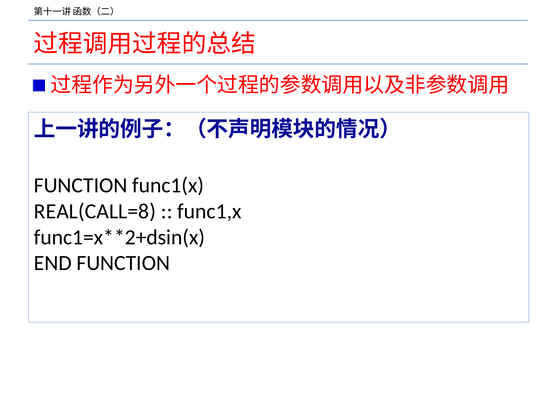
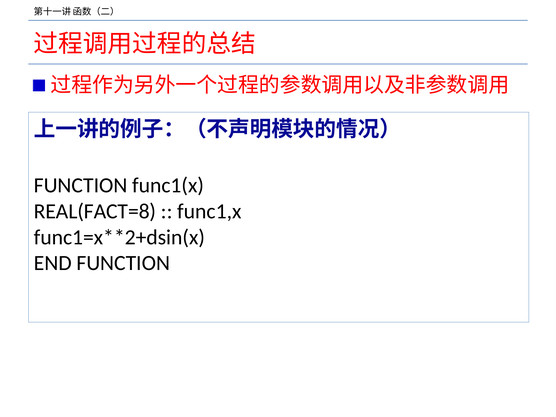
REAL(CALL=8: REAL(CALL=8 -> REAL(FACT=8
